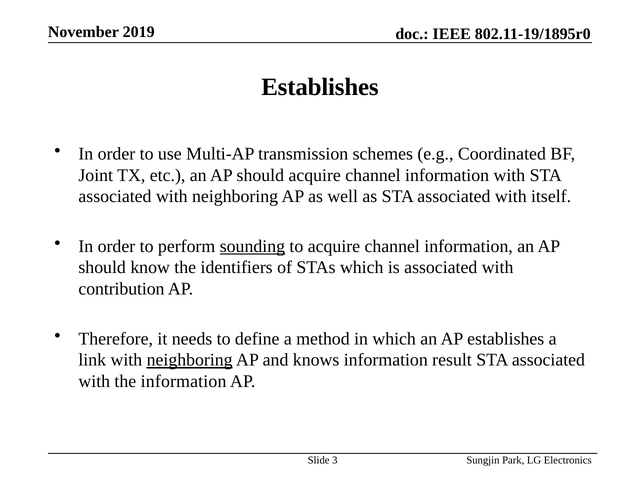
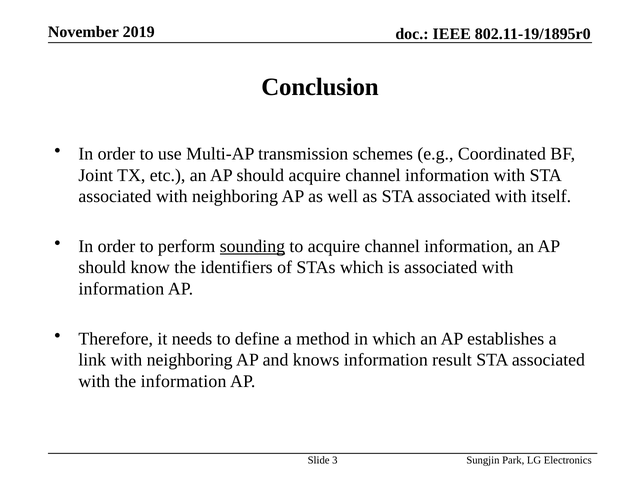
Establishes at (320, 87): Establishes -> Conclusion
contribution at (121, 289): contribution -> information
neighboring at (190, 360) underline: present -> none
